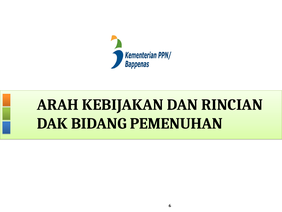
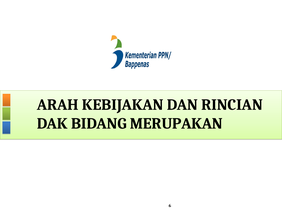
PEMENUHAN: PEMENUHAN -> MERUPAKAN
